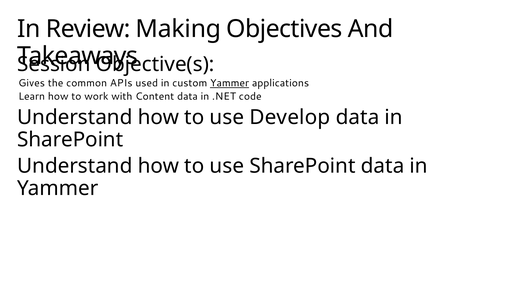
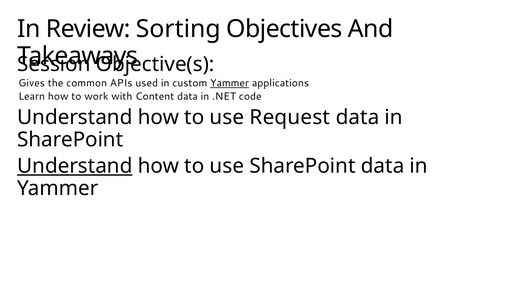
Making: Making -> Sorting
Develop: Develop -> Request
Understand at (75, 166) underline: none -> present
